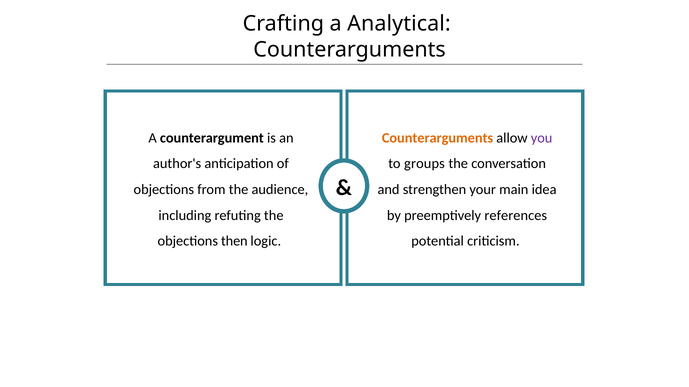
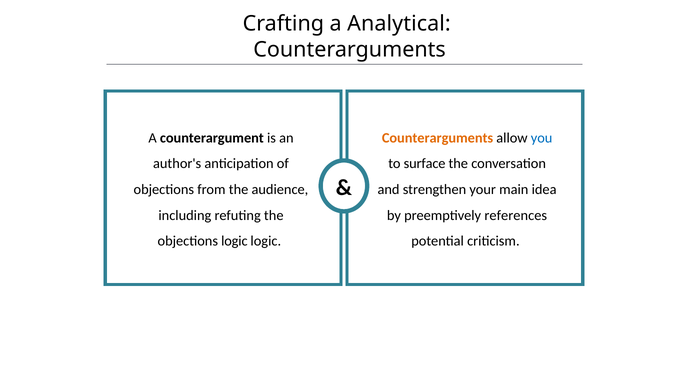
you colour: purple -> blue
groups: groups -> surface
objections then: then -> logic
